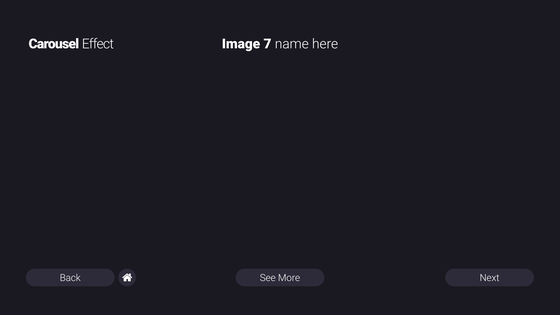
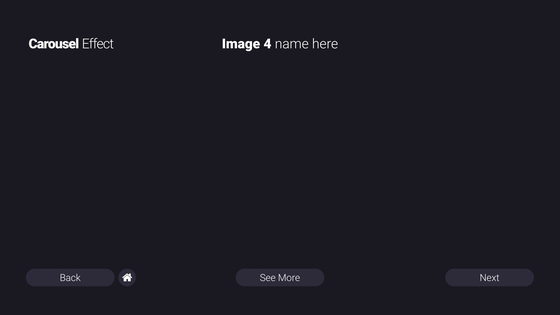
7: 7 -> 4
